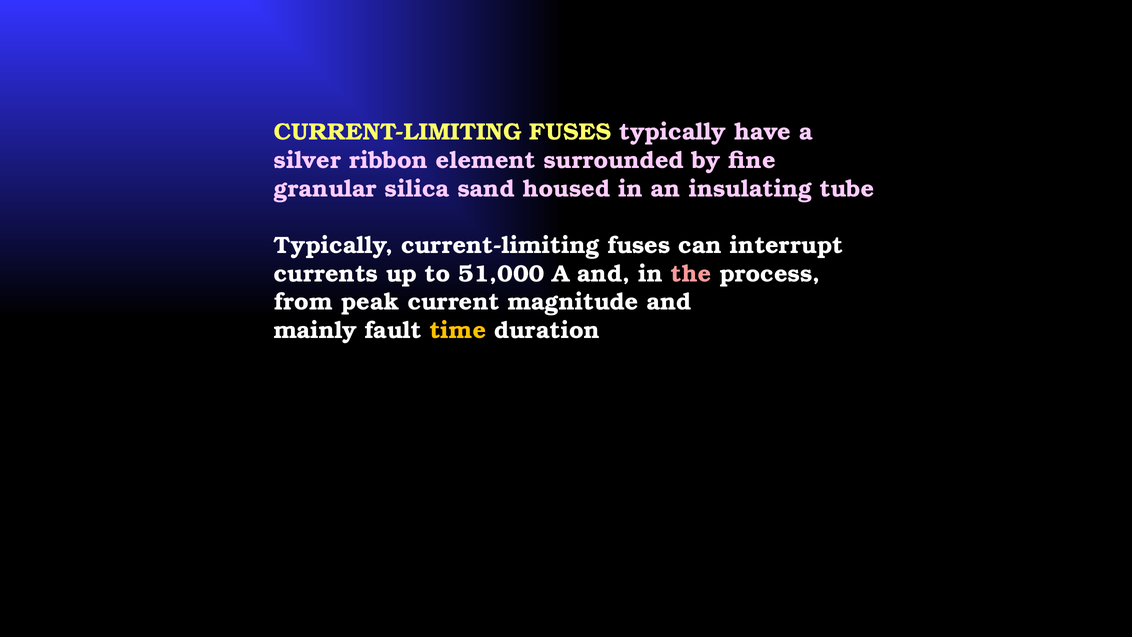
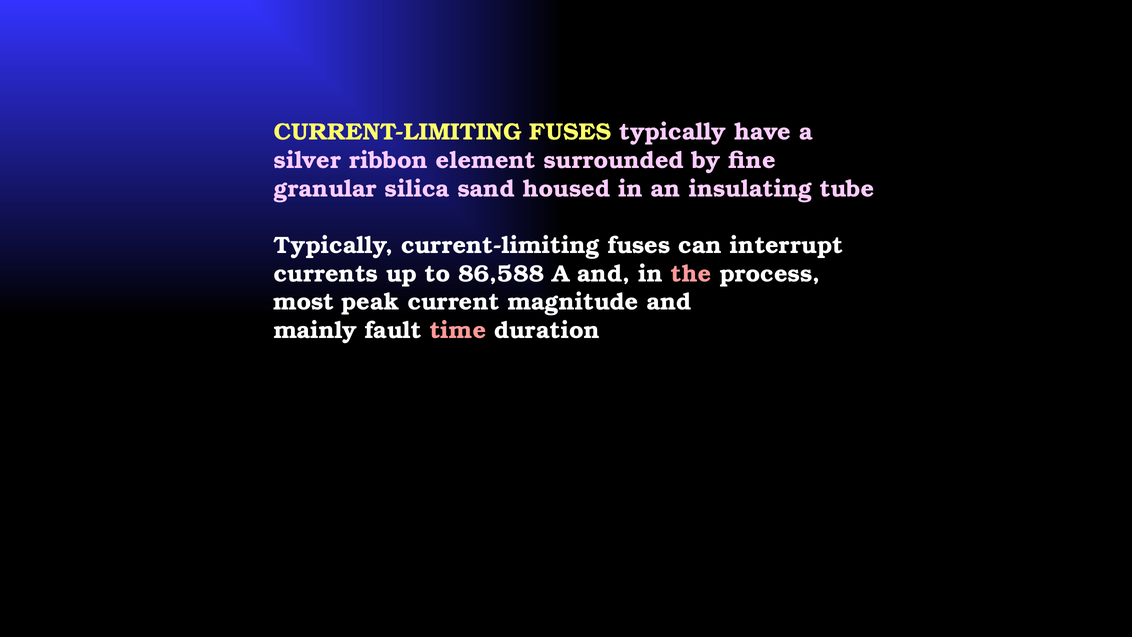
51,000: 51,000 -> 86,588
from: from -> most
time colour: yellow -> pink
